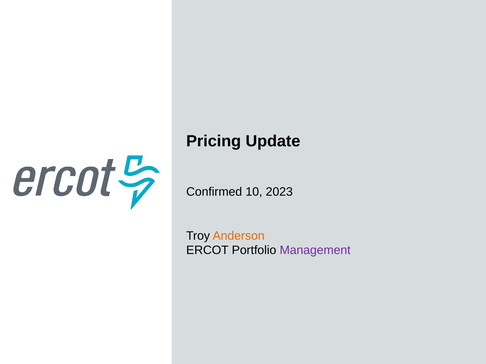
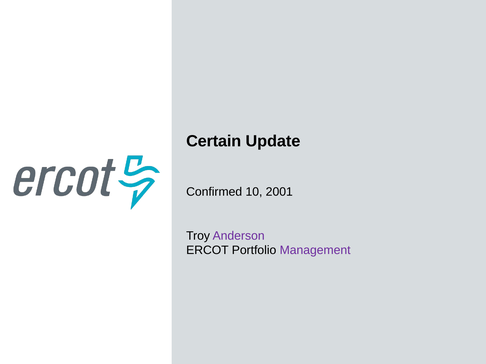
Pricing: Pricing -> Certain
2023: 2023 -> 2001
Anderson colour: orange -> purple
